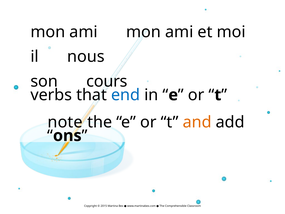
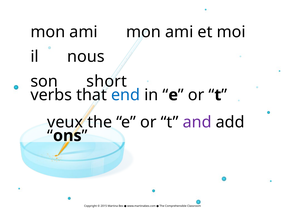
cours: cours -> short
note: note -> veux
and colour: orange -> purple
